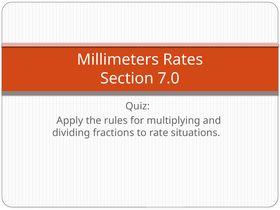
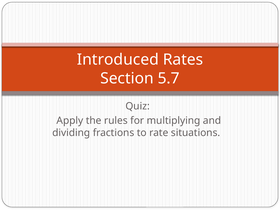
Millimeters: Millimeters -> Introduced
7.0: 7.0 -> 5.7
